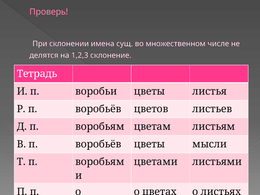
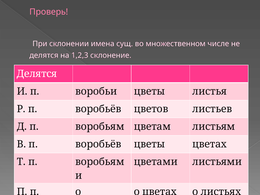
Тетрадь at (37, 74): Тетрадь -> Делятся
цветы мысли: мысли -> цветах
